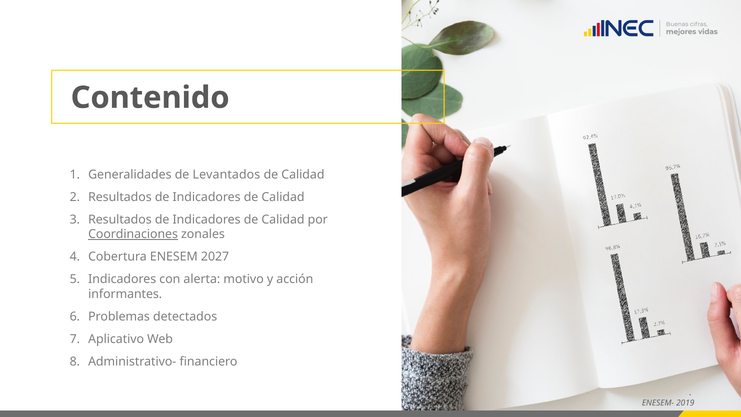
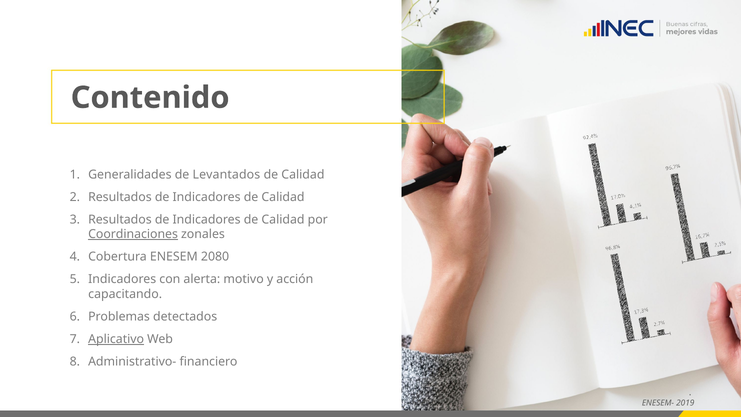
2027: 2027 -> 2080
informantes: informantes -> capacitando
Aplicativo underline: none -> present
